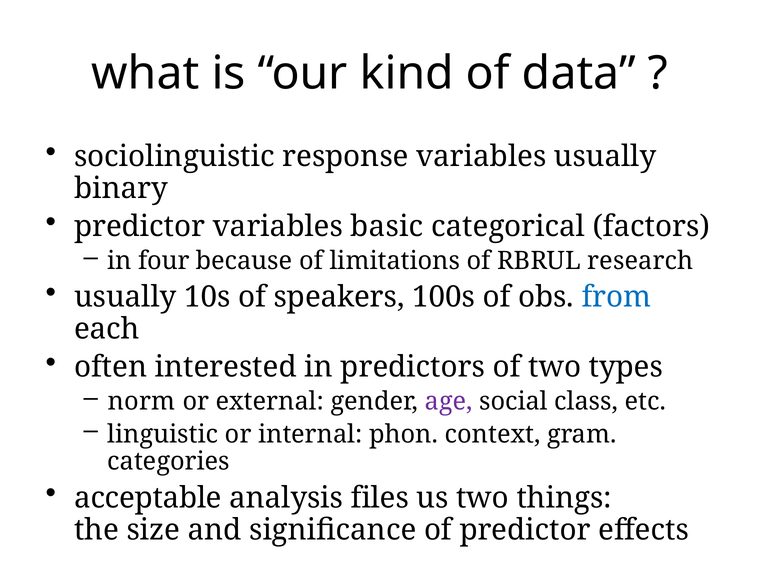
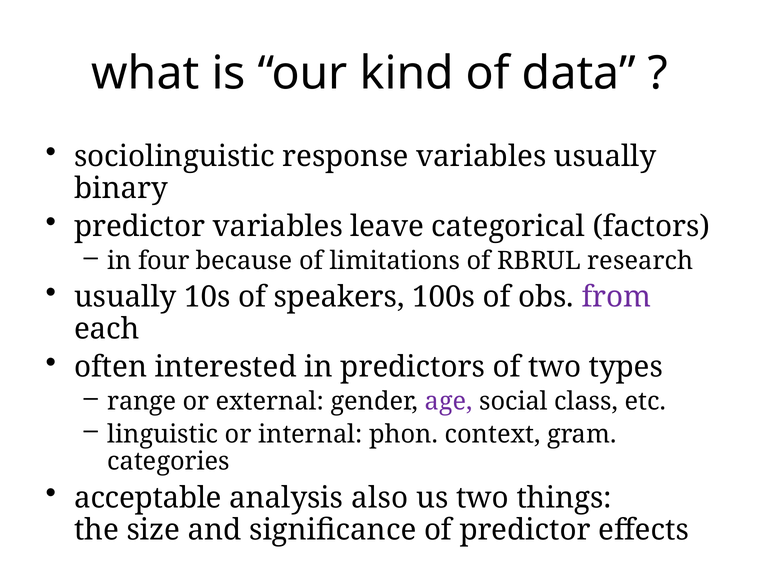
basic: basic -> leave
from colour: blue -> purple
norm: norm -> range
files: files -> also
